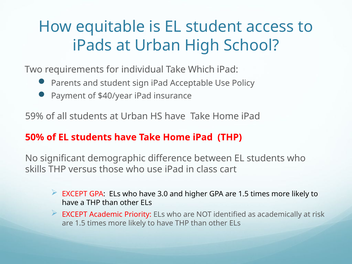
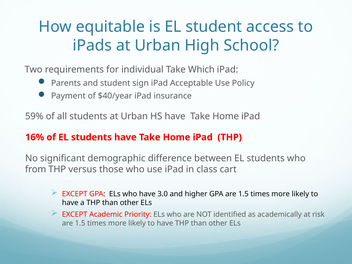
50%: 50% -> 16%
skills: skills -> from
